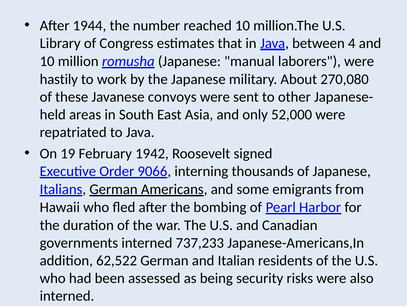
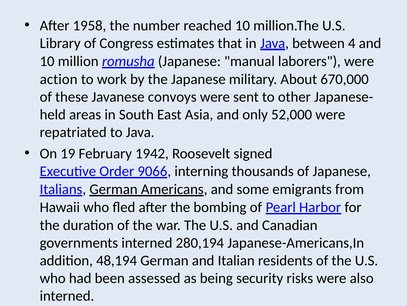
1944: 1944 -> 1958
hastily: hastily -> action
270,080: 270,080 -> 670,000
737,233: 737,233 -> 280,194
62,522: 62,522 -> 48,194
